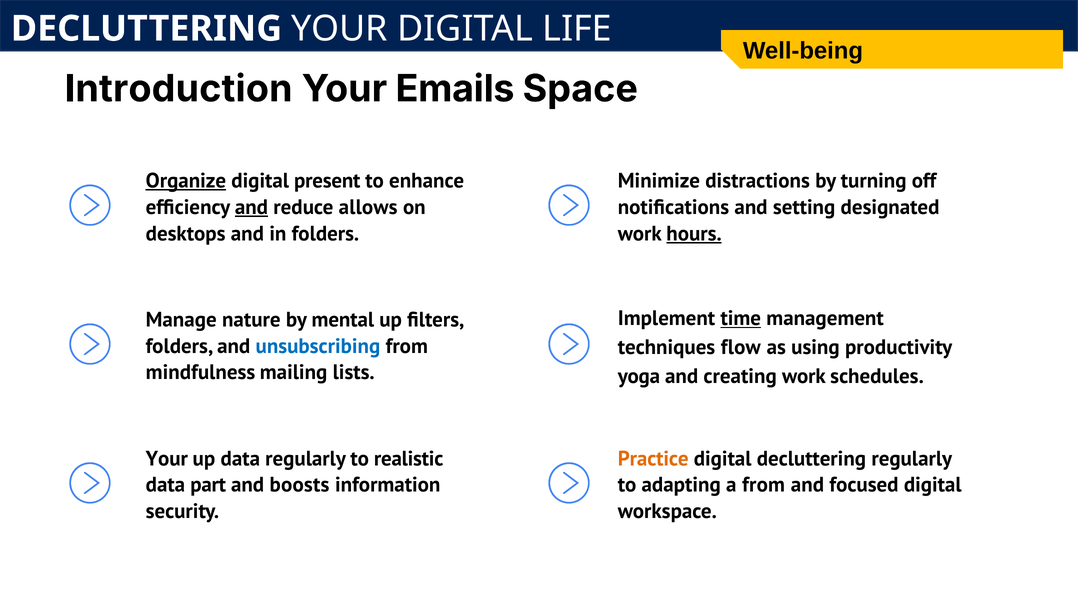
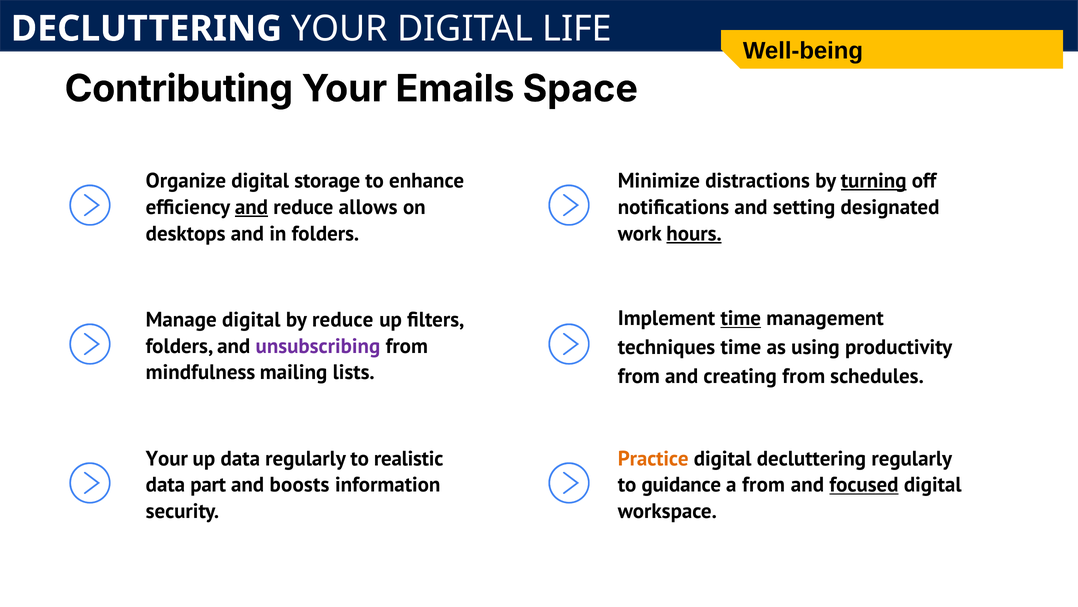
Introduction: Introduction -> Contributing
Organize underline: present -> none
present: present -> storage
turning underline: none -> present
Manage nature: nature -> digital
by mental: mental -> reduce
unsubscribing colour: blue -> purple
techniques flow: flow -> time
yoga at (639, 376): yoga -> from
creating work: work -> from
adapting: adapting -> guidance
focused underline: none -> present
